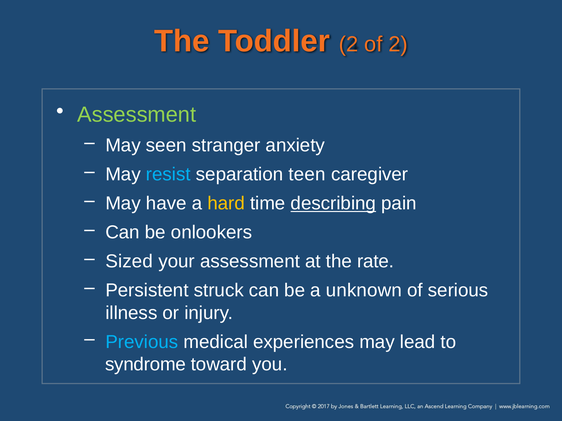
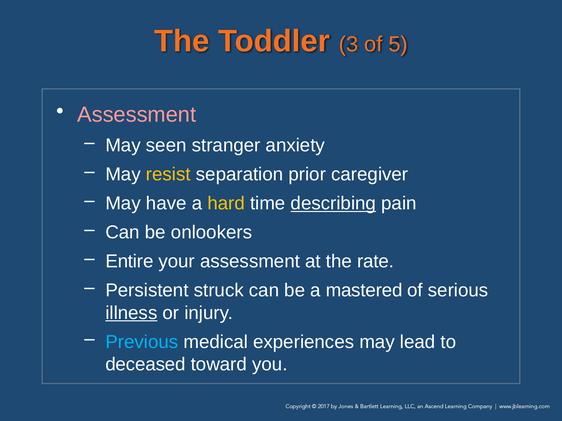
Toddler 2: 2 -> 3
of 2: 2 -> 5
Assessment at (137, 115) colour: light green -> pink
resist colour: light blue -> yellow
teen: teen -> prior
Sized: Sized -> Entire
unknown: unknown -> mastered
illness underline: none -> present
syndrome: syndrome -> deceased
